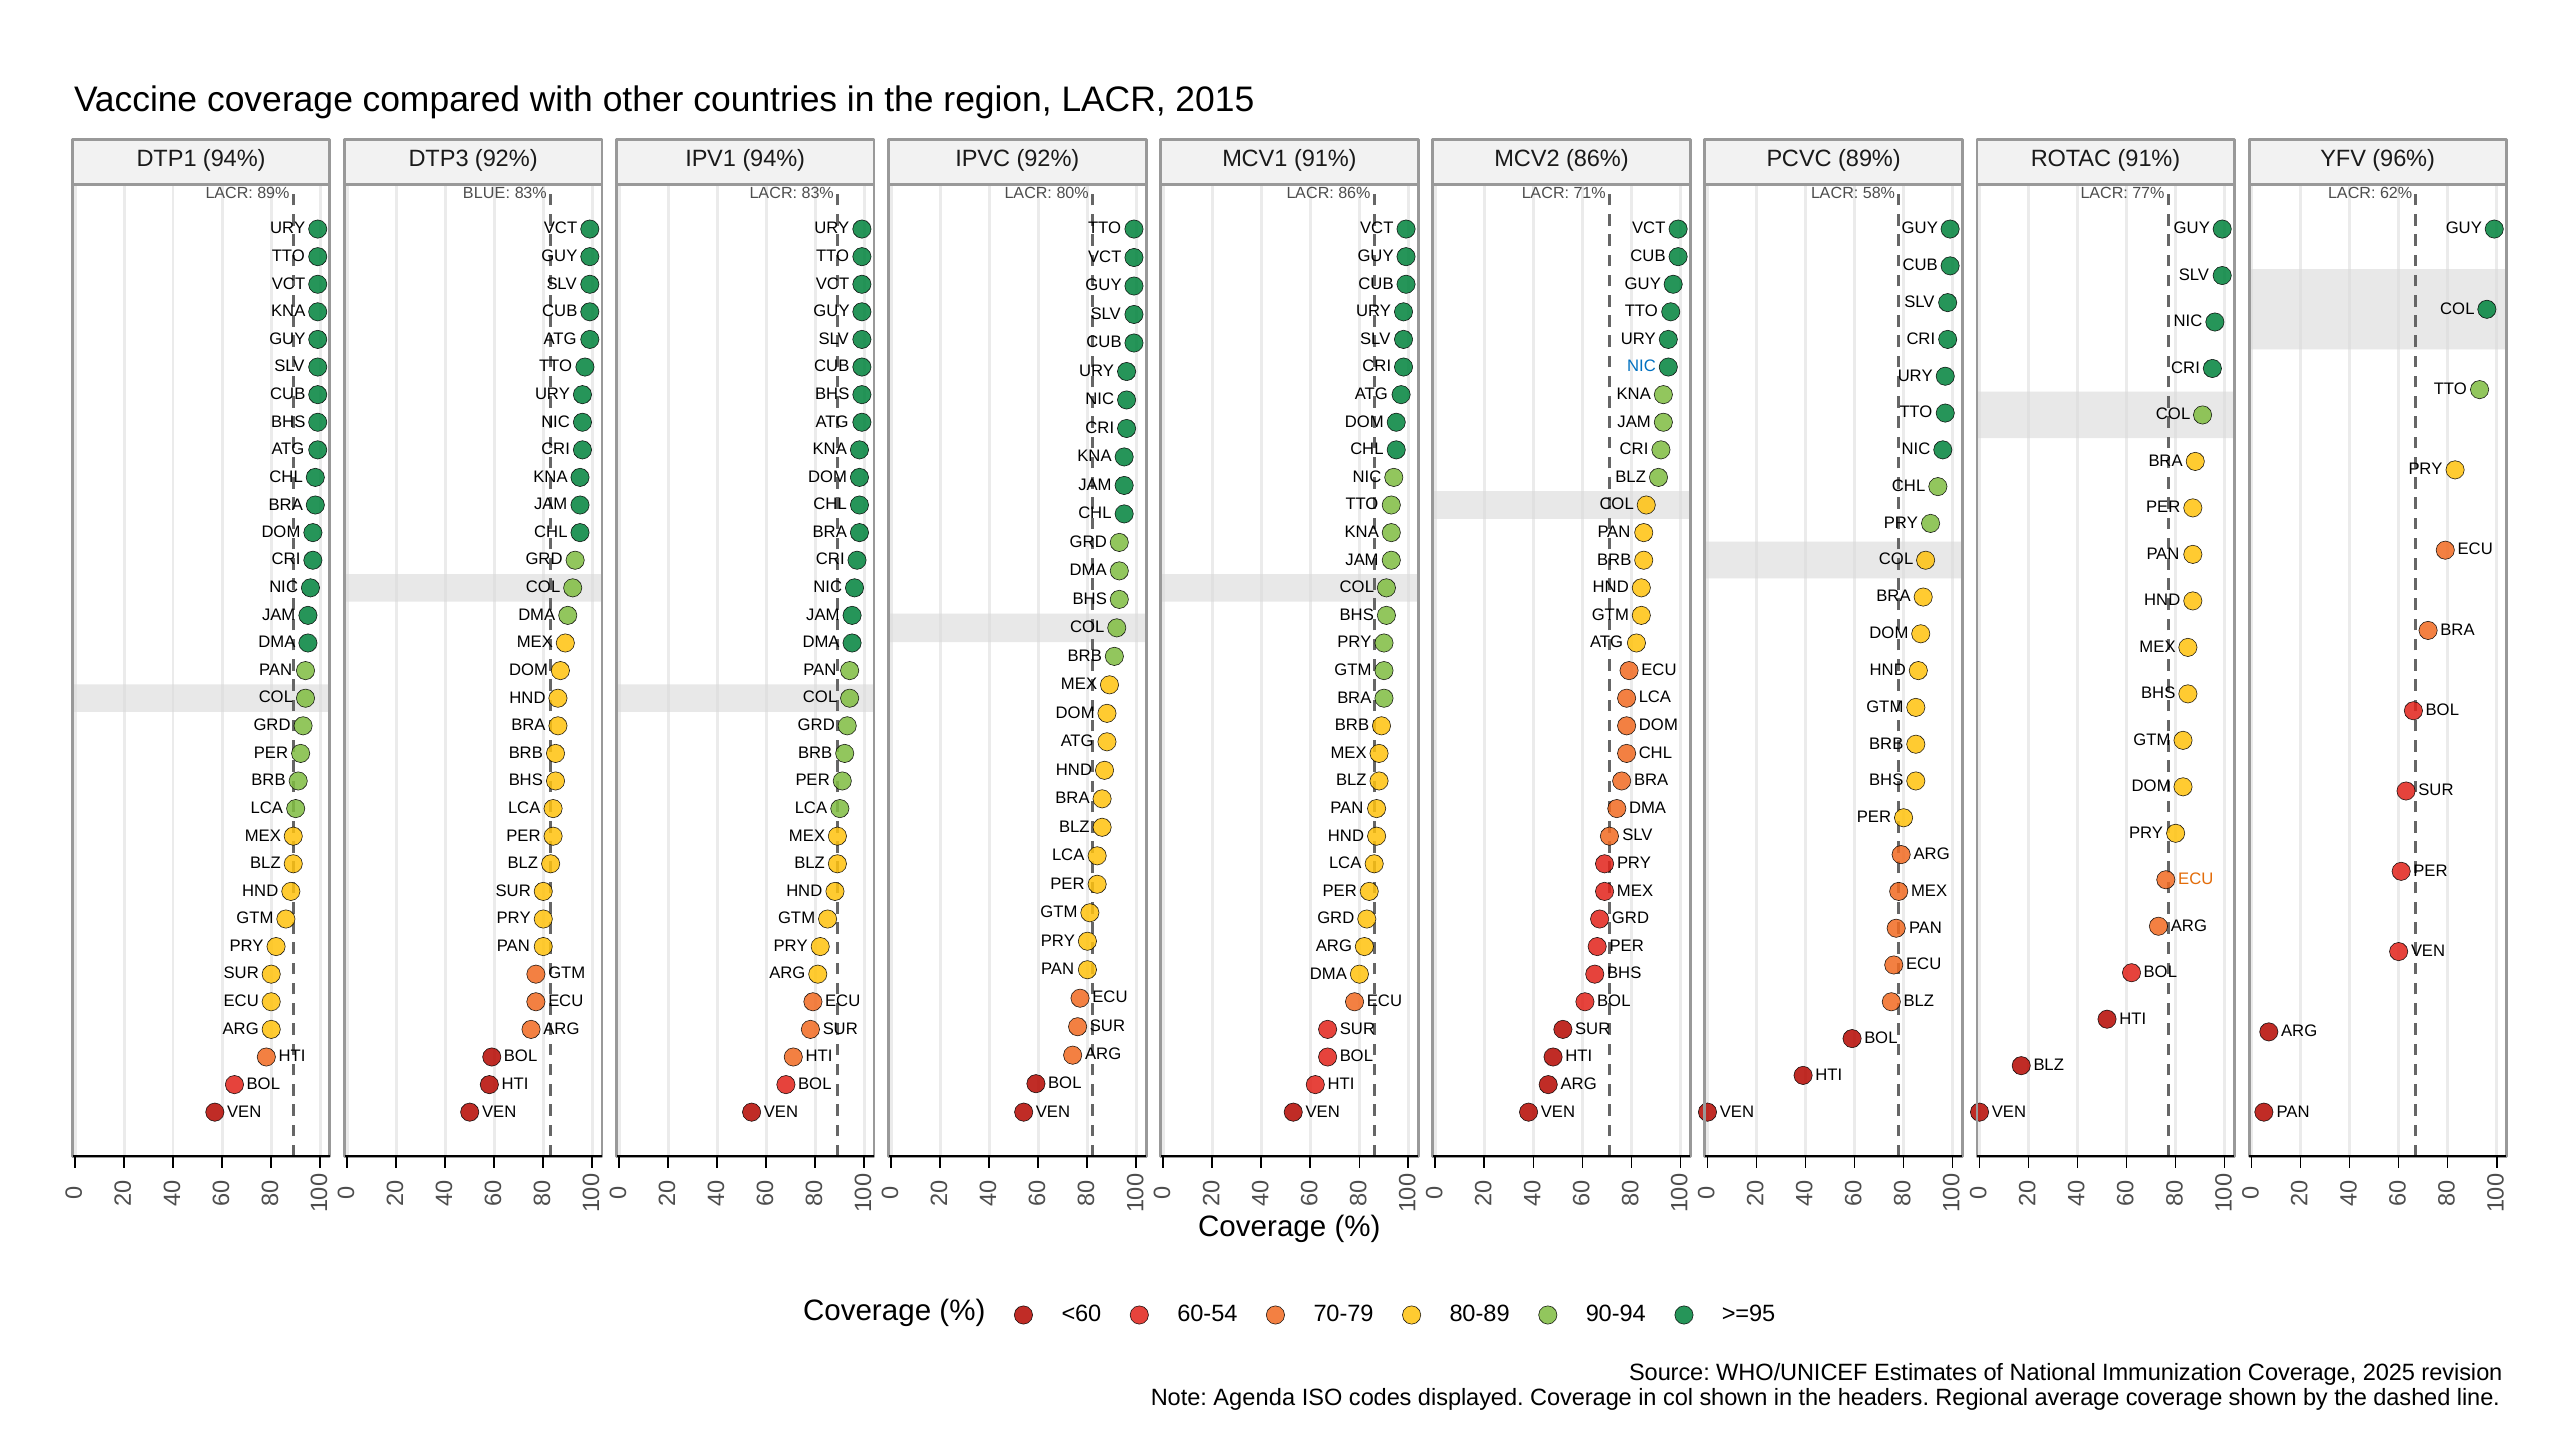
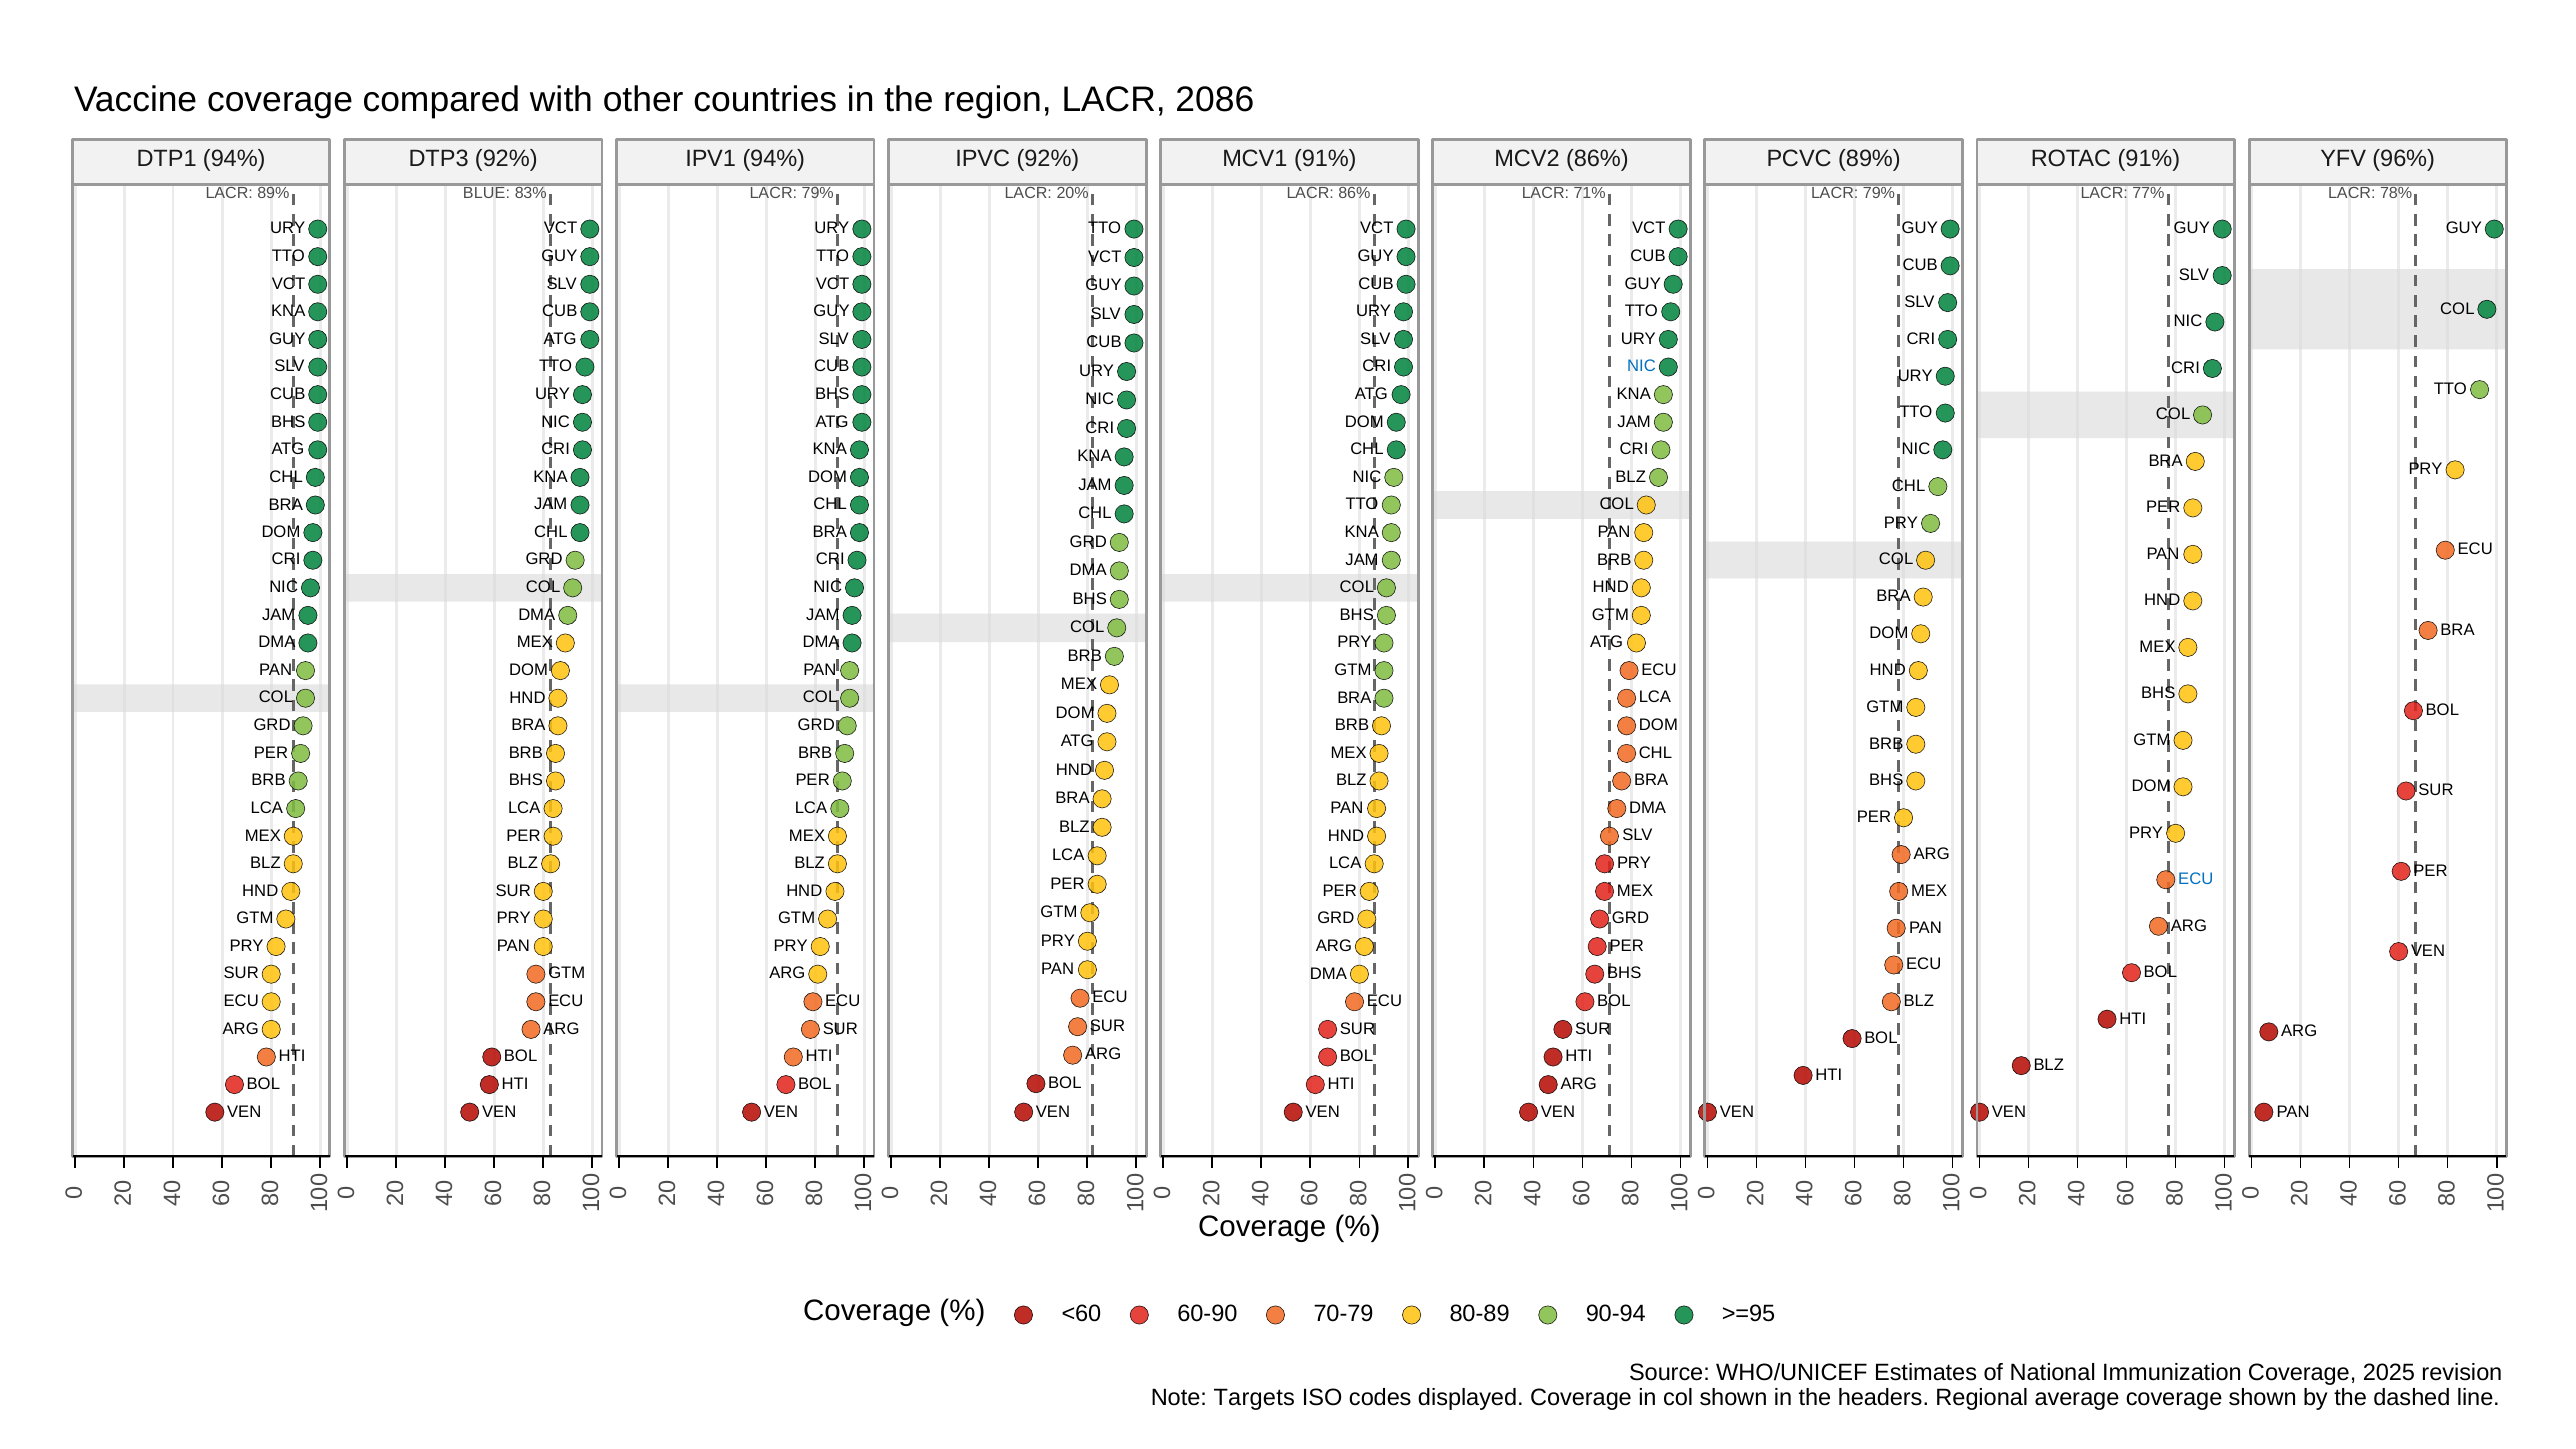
2015: 2015 -> 2086
83% at (818, 193): 83% -> 79%
80%: 80% -> 20%
58% at (1879, 193): 58% -> 79%
62%: 62% -> 78%
ECU at (2196, 879) colour: orange -> blue
60-54: 60-54 -> 60-90
Agenda: Agenda -> Targets
